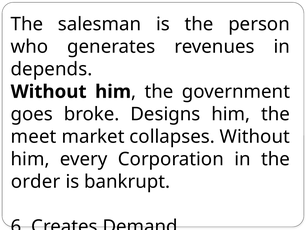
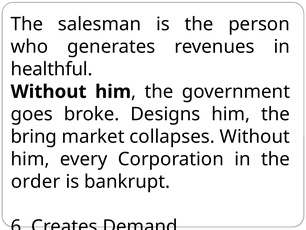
depends: depends -> healthful
meet: meet -> bring
